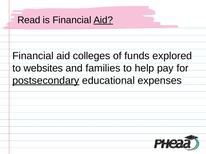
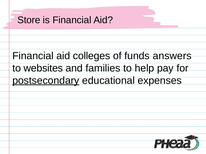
Read: Read -> Store
Aid at (103, 20) underline: present -> none
explored: explored -> answers
